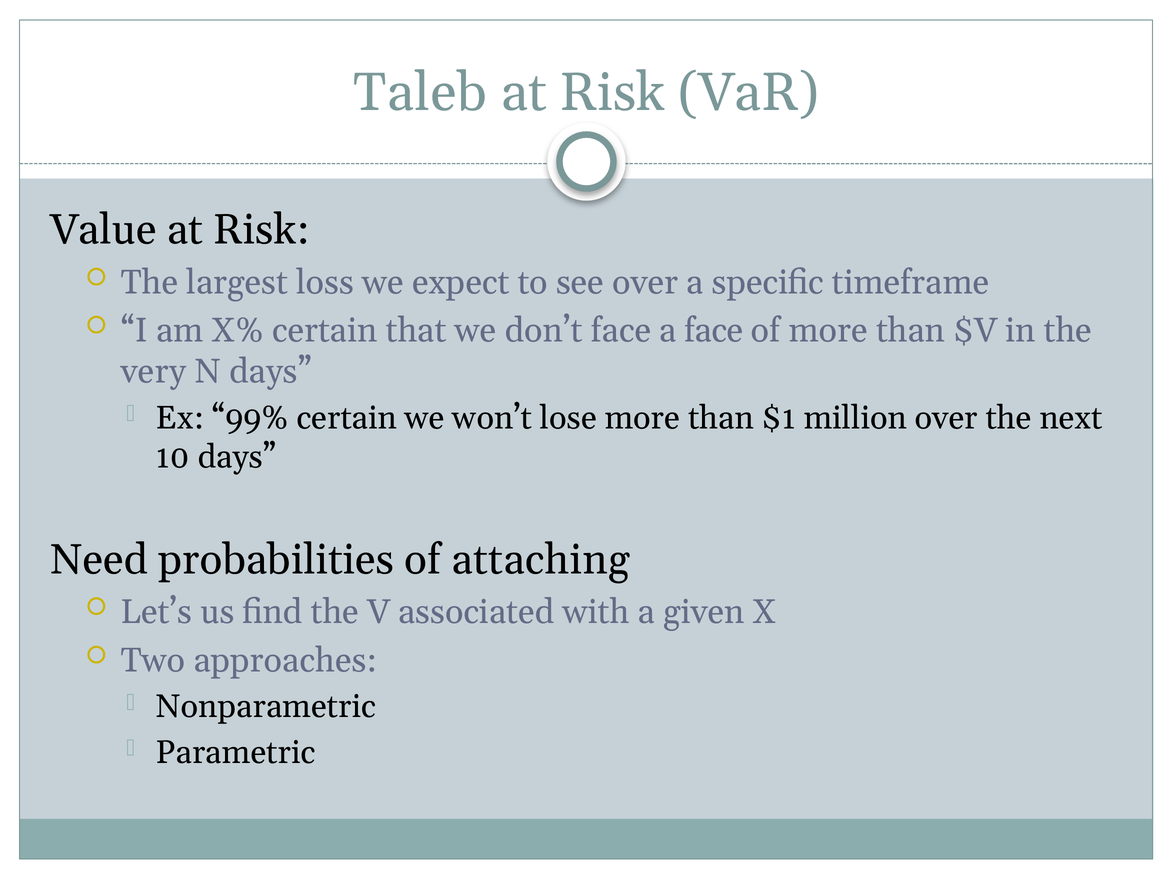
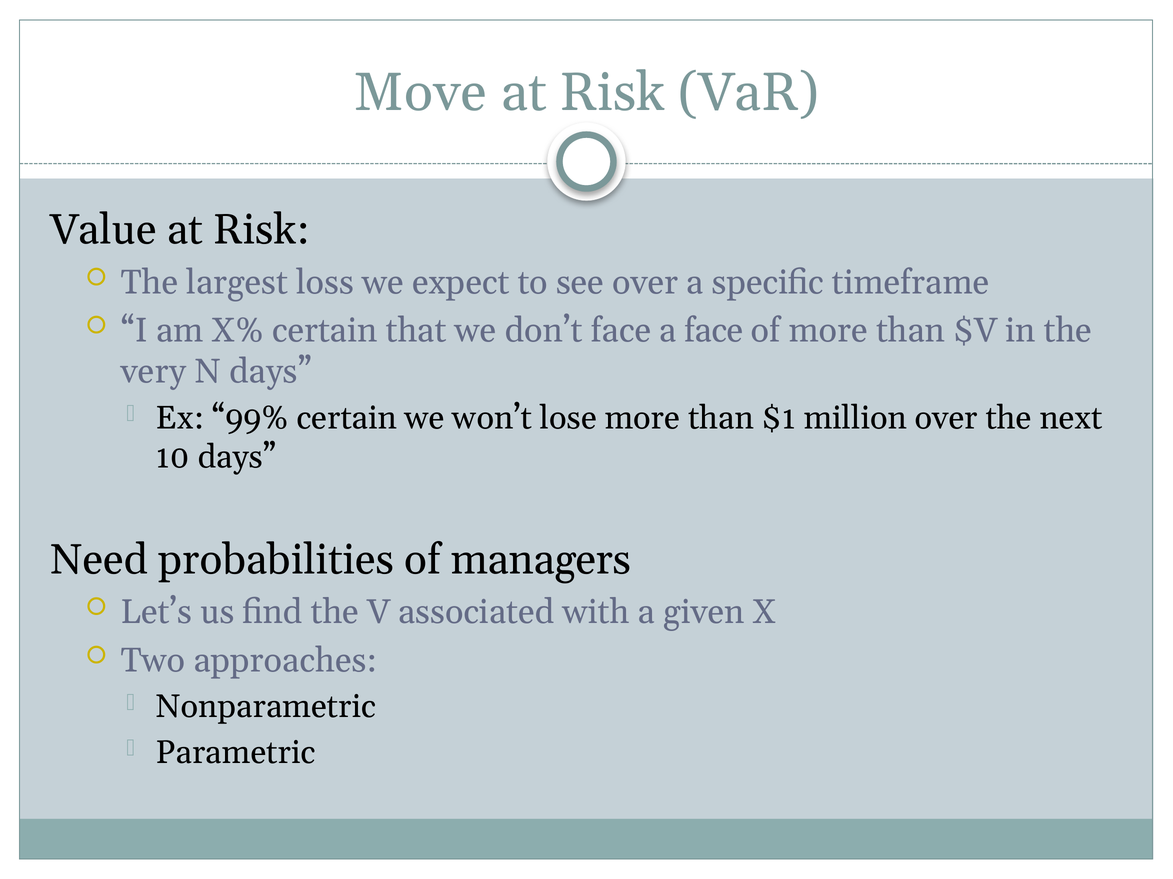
Taleb: Taleb -> Move
attaching: attaching -> managers
